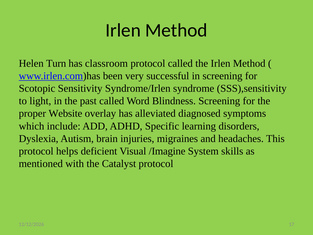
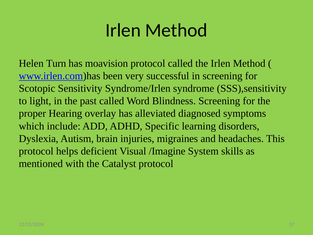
classroom: classroom -> moavision
Website: Website -> Hearing
